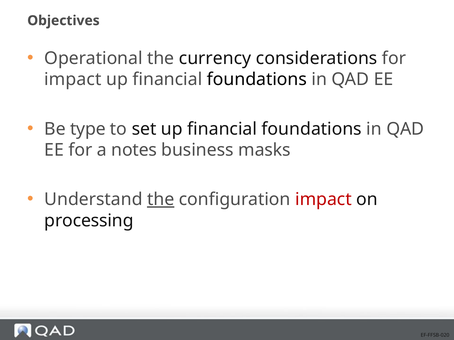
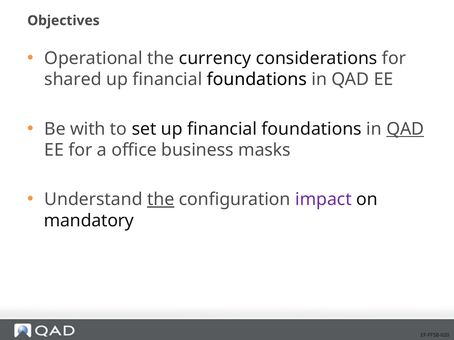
impact at (73, 80): impact -> shared
type: type -> with
QAD at (405, 129) underline: none -> present
notes: notes -> office
impact at (323, 200) colour: red -> purple
processing: processing -> mandatory
